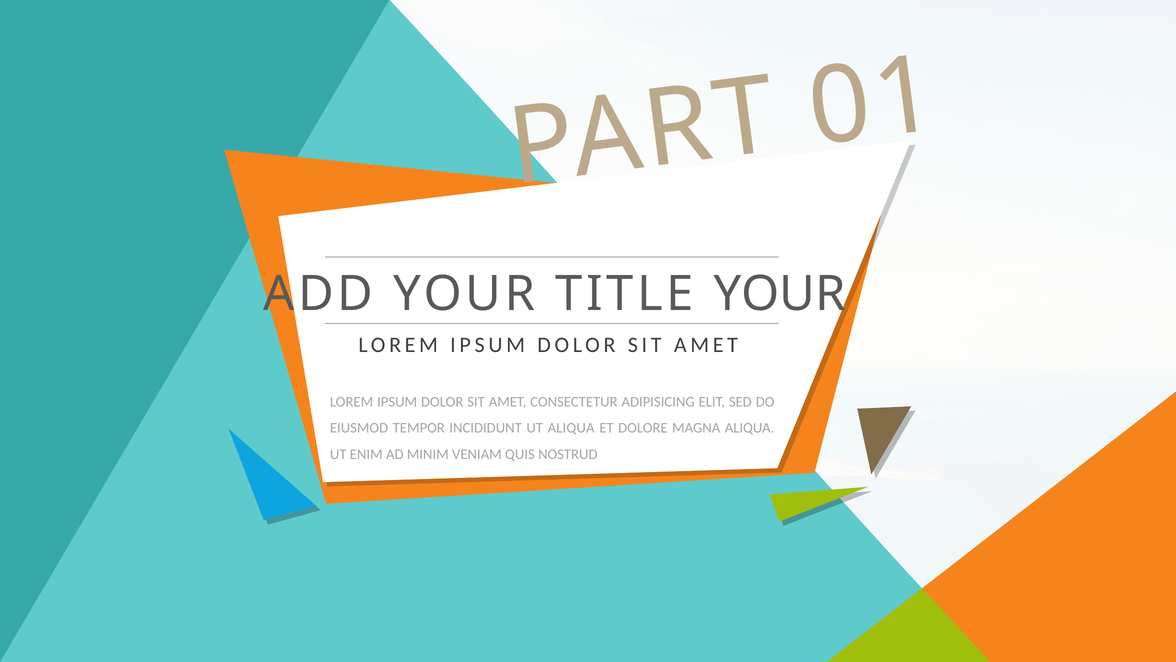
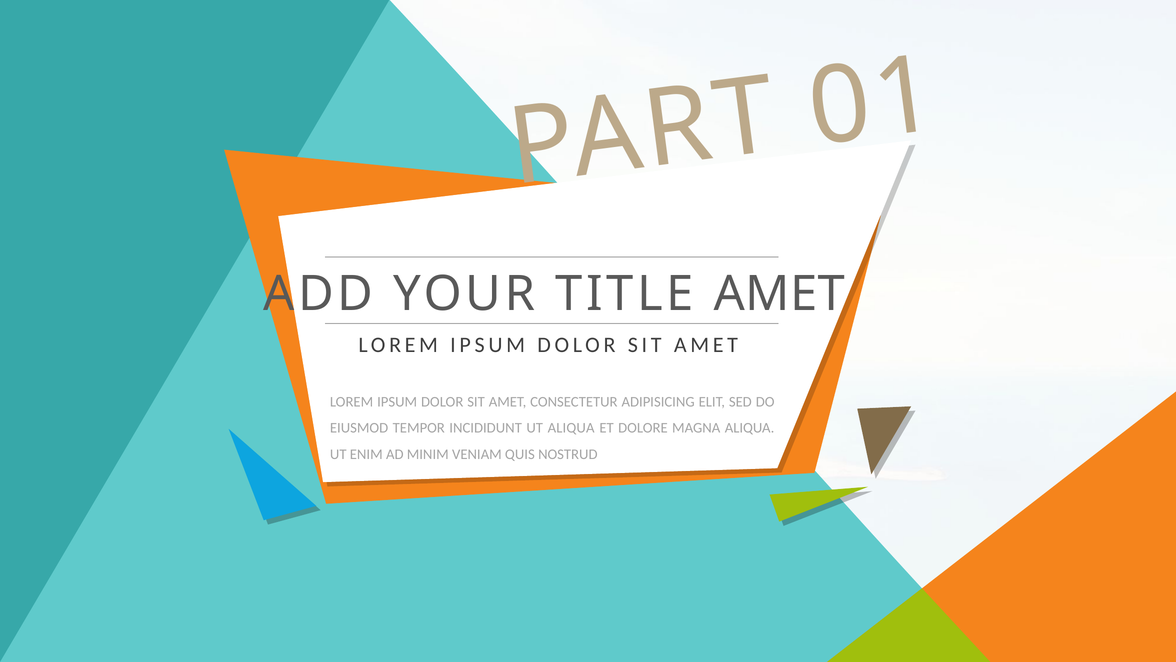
TITLE YOUR: YOUR -> AMET
